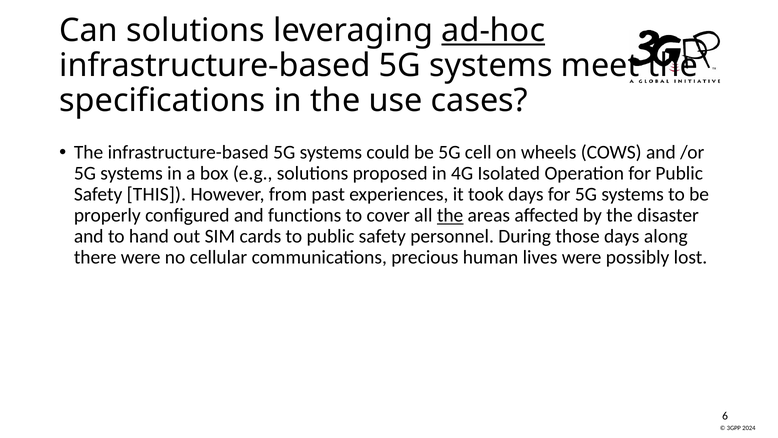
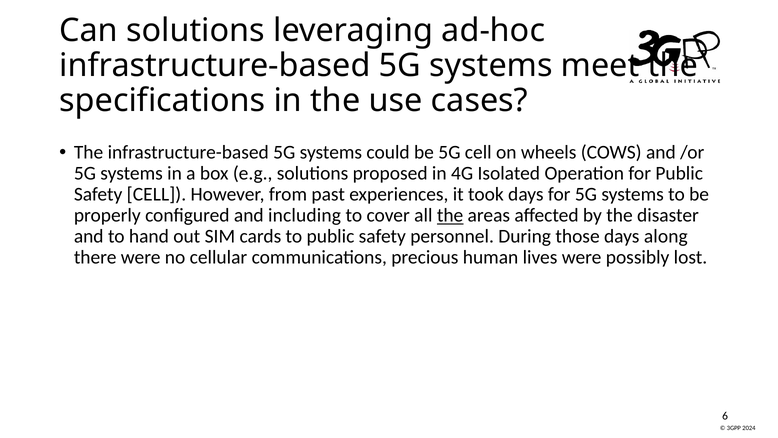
ad-hoc underline: present -> none
Safety THIS: THIS -> CELL
functions: functions -> including
